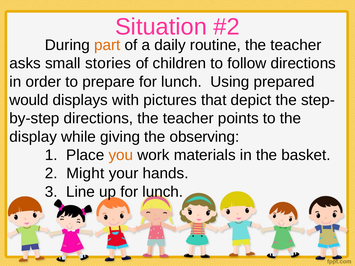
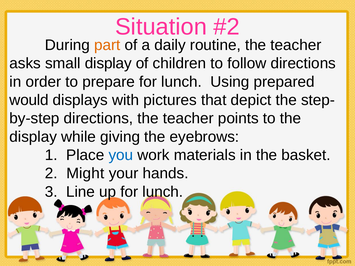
small stories: stories -> display
observing: observing -> eyebrows
you colour: orange -> blue
